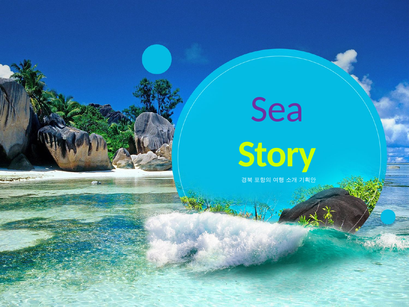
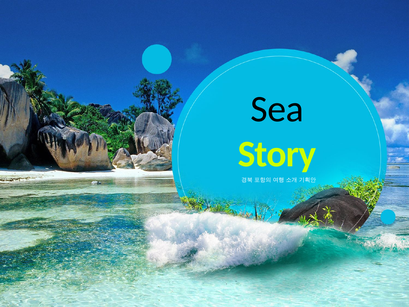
Sea colour: purple -> black
